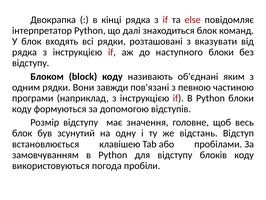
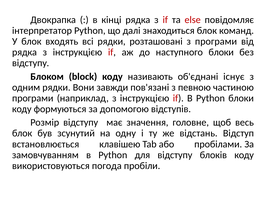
з вказувати: вказувати -> програми
яким: яким -> існує
